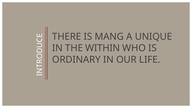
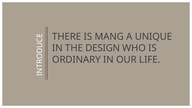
WITHIN: WITHIN -> DESIGN
